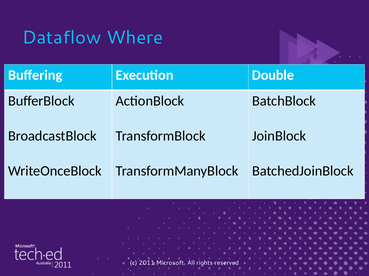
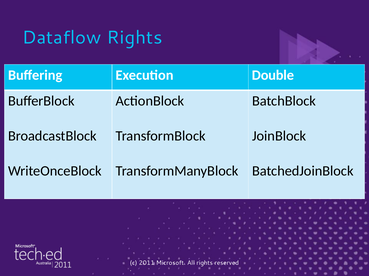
Dataflow Where: Where -> Rights
